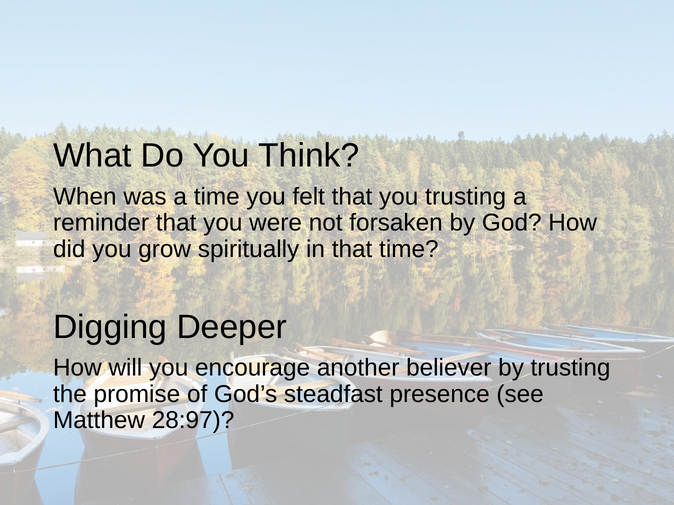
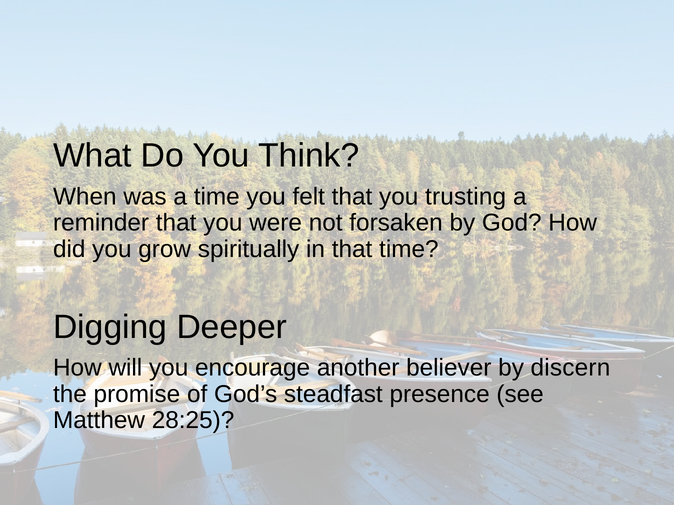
by trusting: trusting -> discern
28:97: 28:97 -> 28:25
